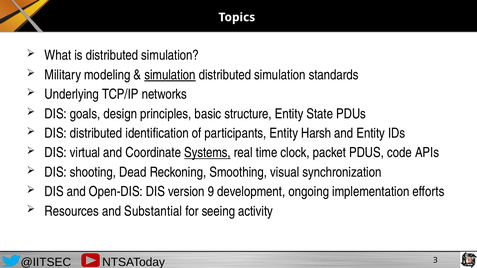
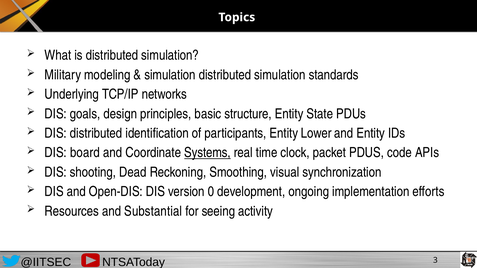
simulation at (170, 75) underline: present -> none
Harsh: Harsh -> Lower
virtual: virtual -> board
9: 9 -> 0
